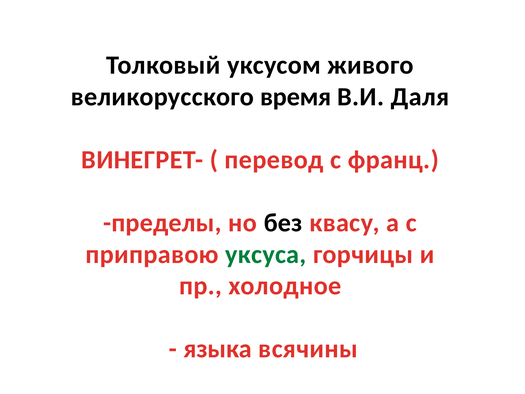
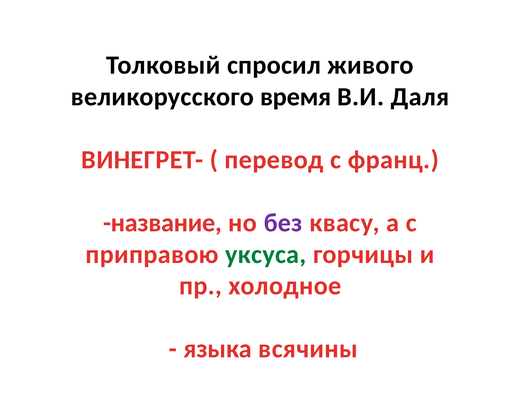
уксусом: уксусом -> спросил
пределы: пределы -> название
без colour: black -> purple
